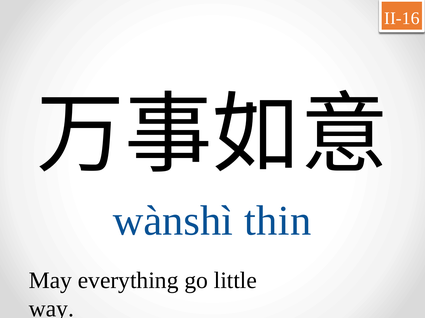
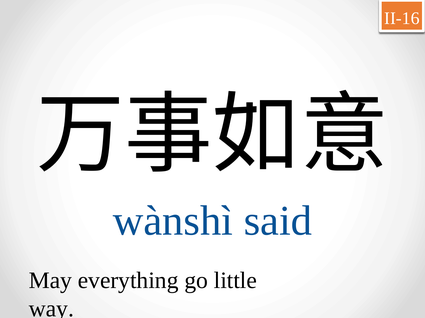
thin: thin -> said
